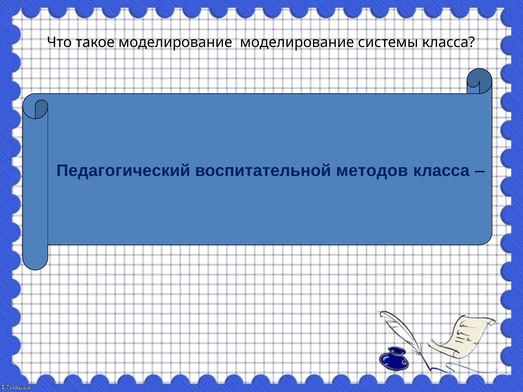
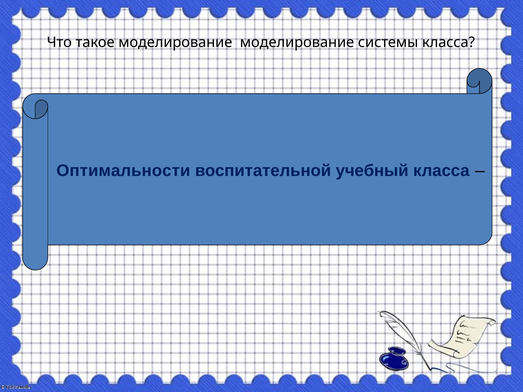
Педагогический: Педагогический -> Оптимальности
методов: методов -> учебный
